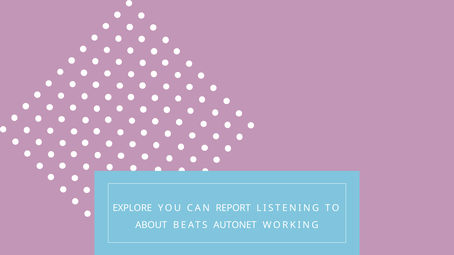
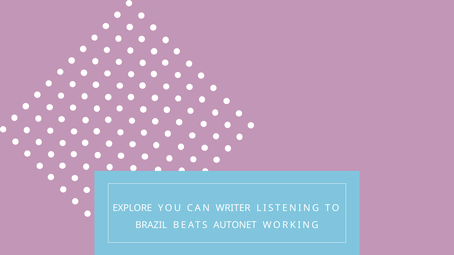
REPORT: REPORT -> WRITER
ABOUT: ABOUT -> BRAZIL
